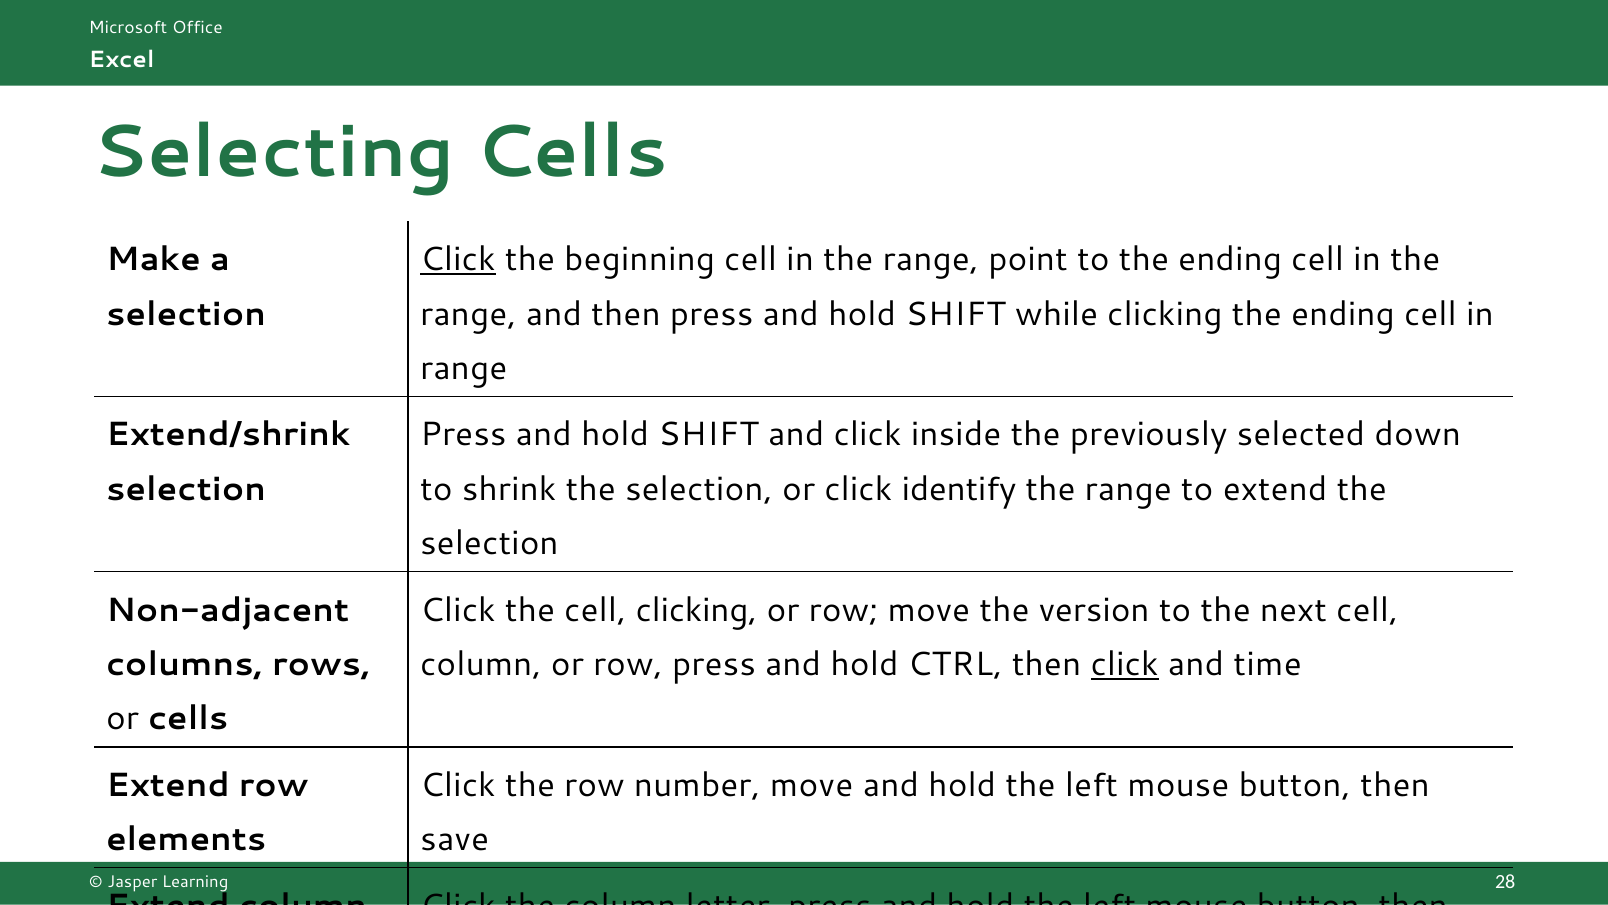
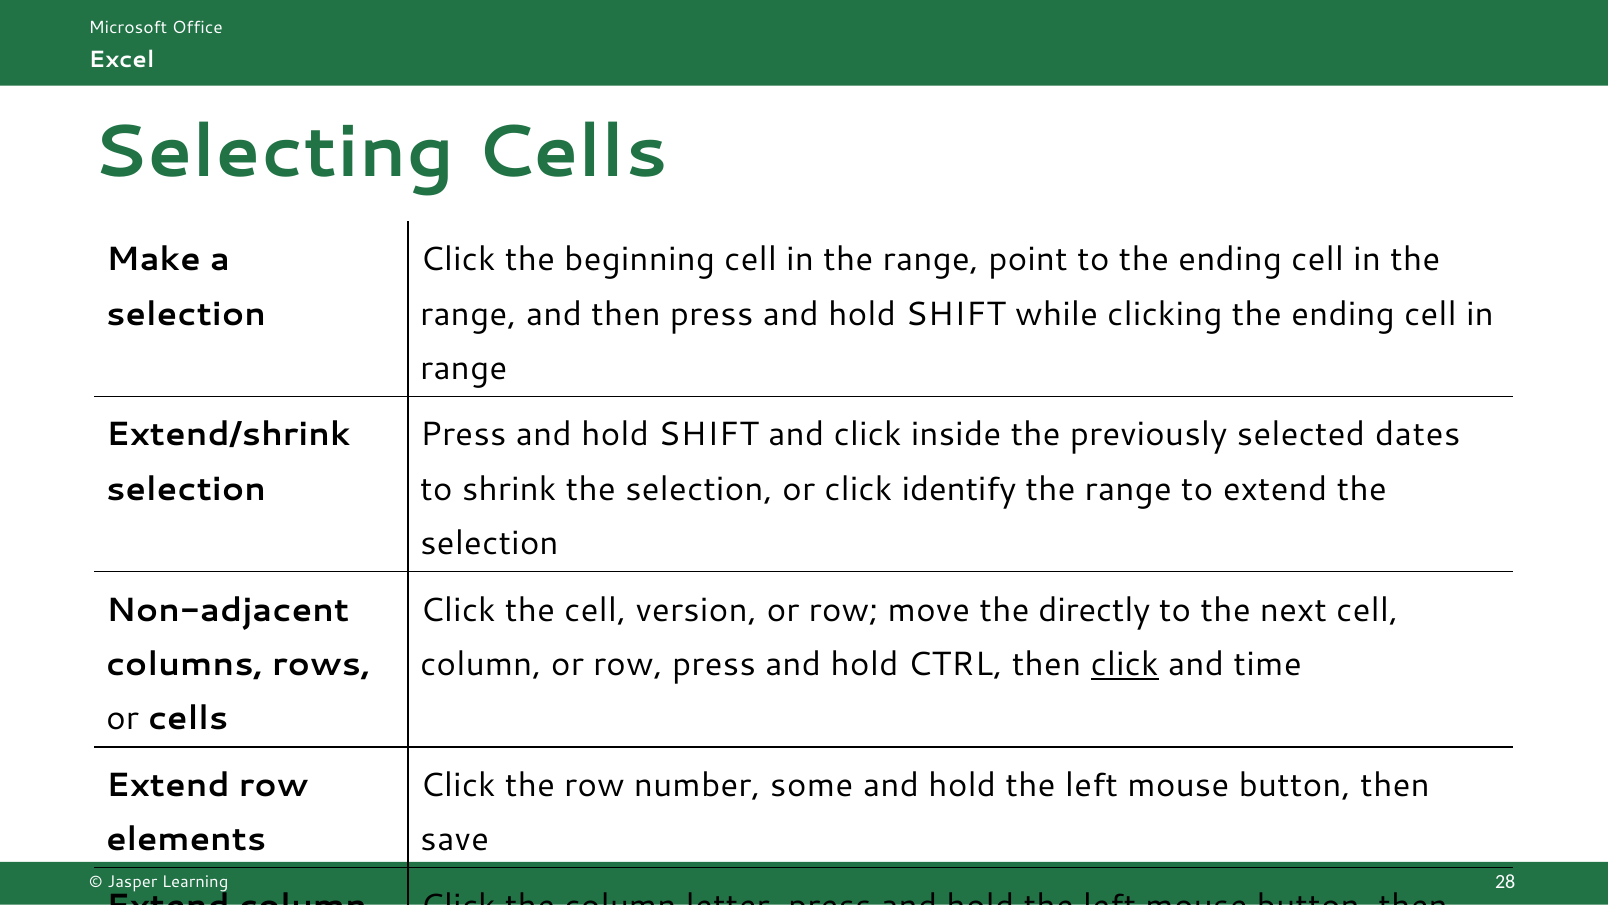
Click at (458, 260) underline: present -> none
down: down -> dates
cell clicking: clicking -> version
version: version -> directly
number move: move -> some
